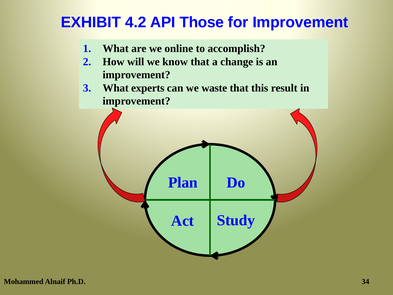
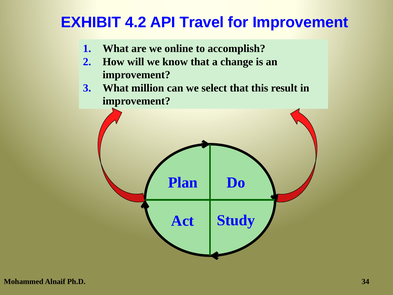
Those: Those -> Travel
experts: experts -> million
waste: waste -> select
